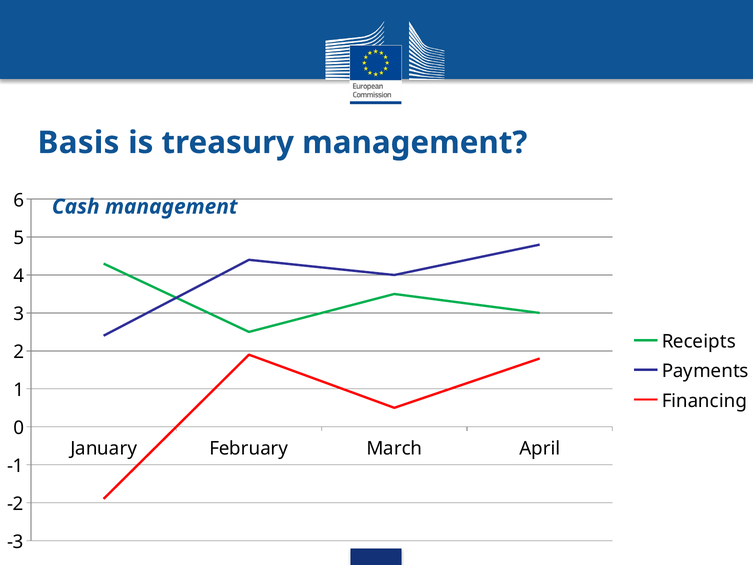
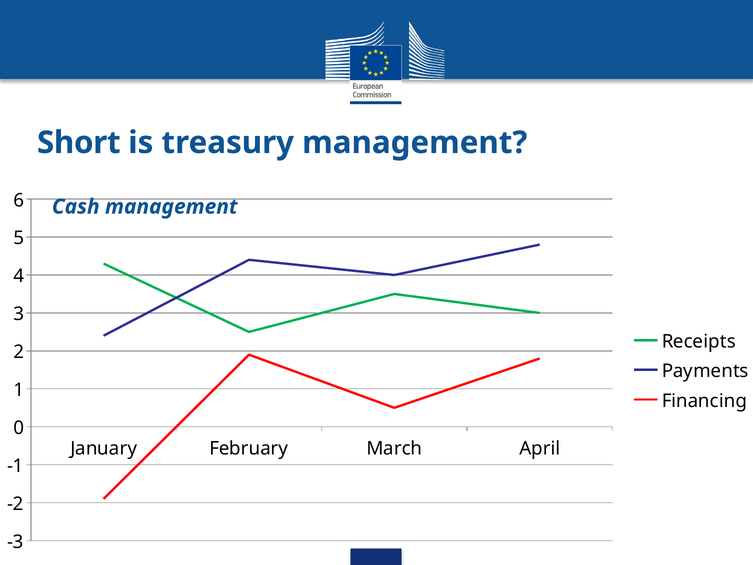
Basis: Basis -> Short
